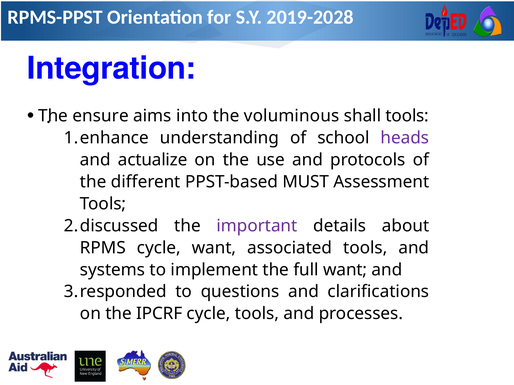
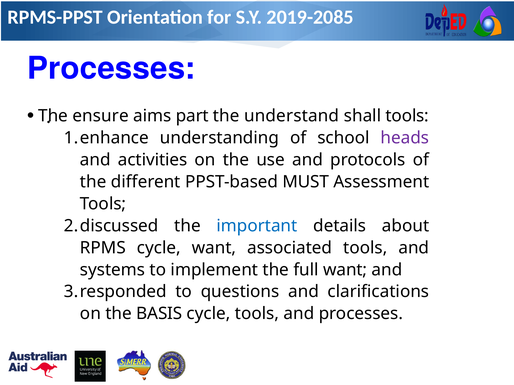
2019-2028: 2019-2028 -> 2019-2085
Integration at (112, 69): Integration -> Processes
into: into -> part
voluminous: voluminous -> understand
actualize: actualize -> activities
important colour: purple -> blue
IPCRF: IPCRF -> BASIS
